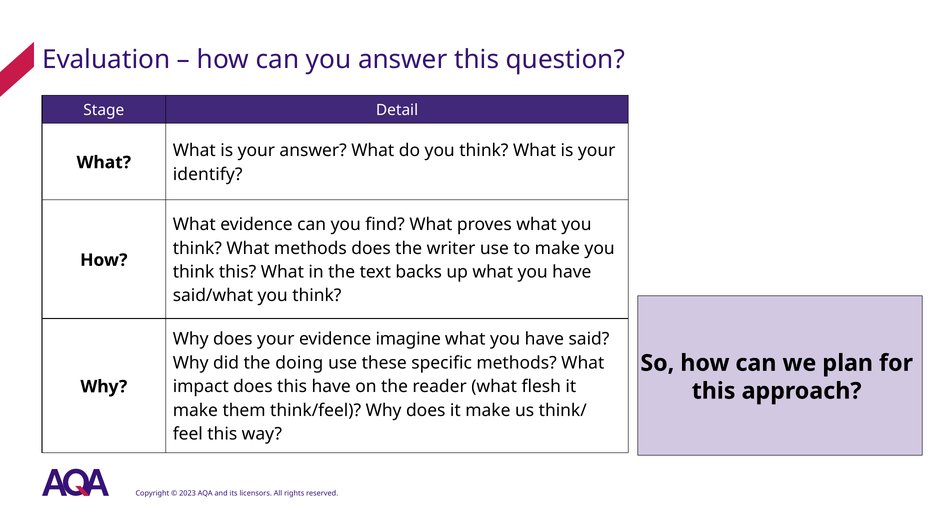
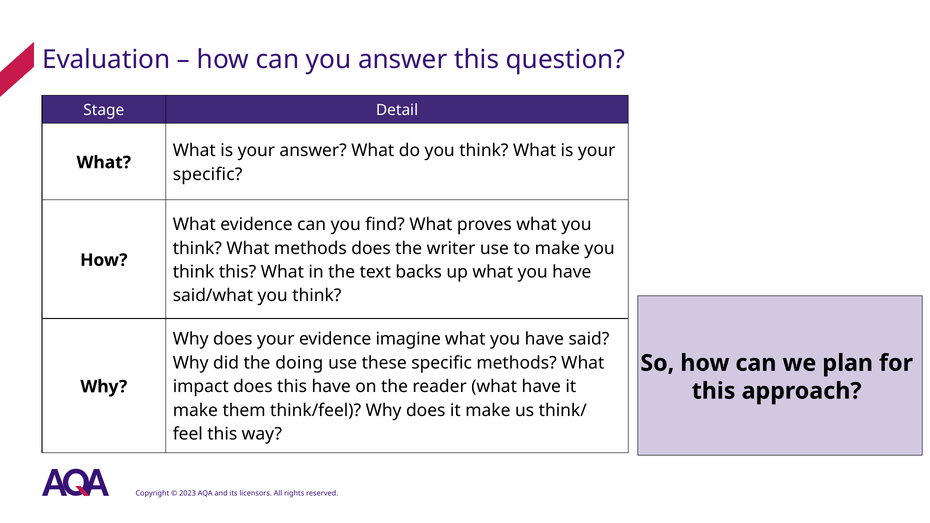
identify at (208, 174): identify -> specific
what flesh: flesh -> have
